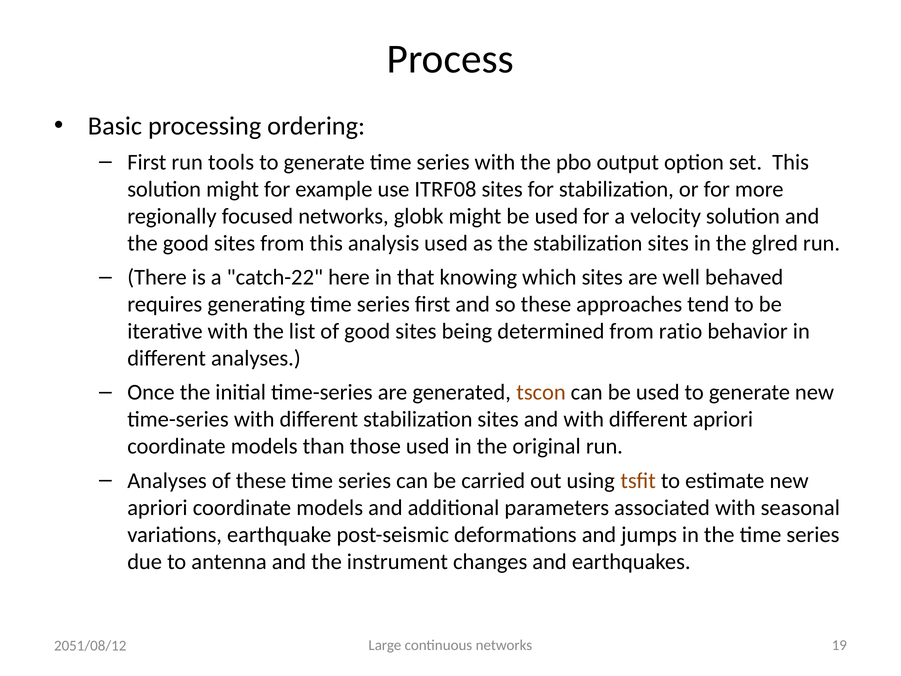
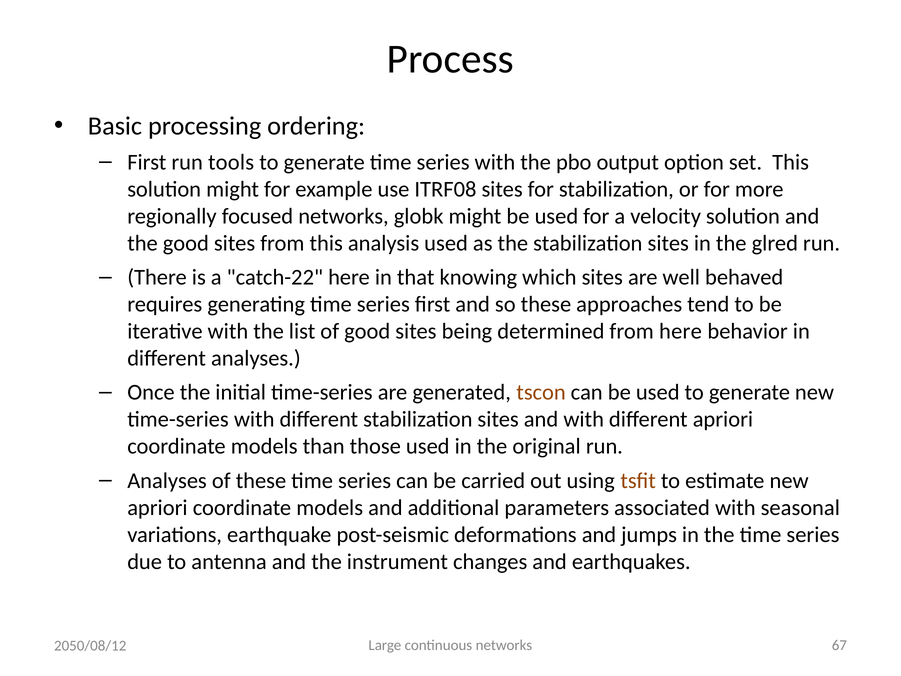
from ratio: ratio -> here
19: 19 -> 67
2051/08/12: 2051/08/12 -> 2050/08/12
